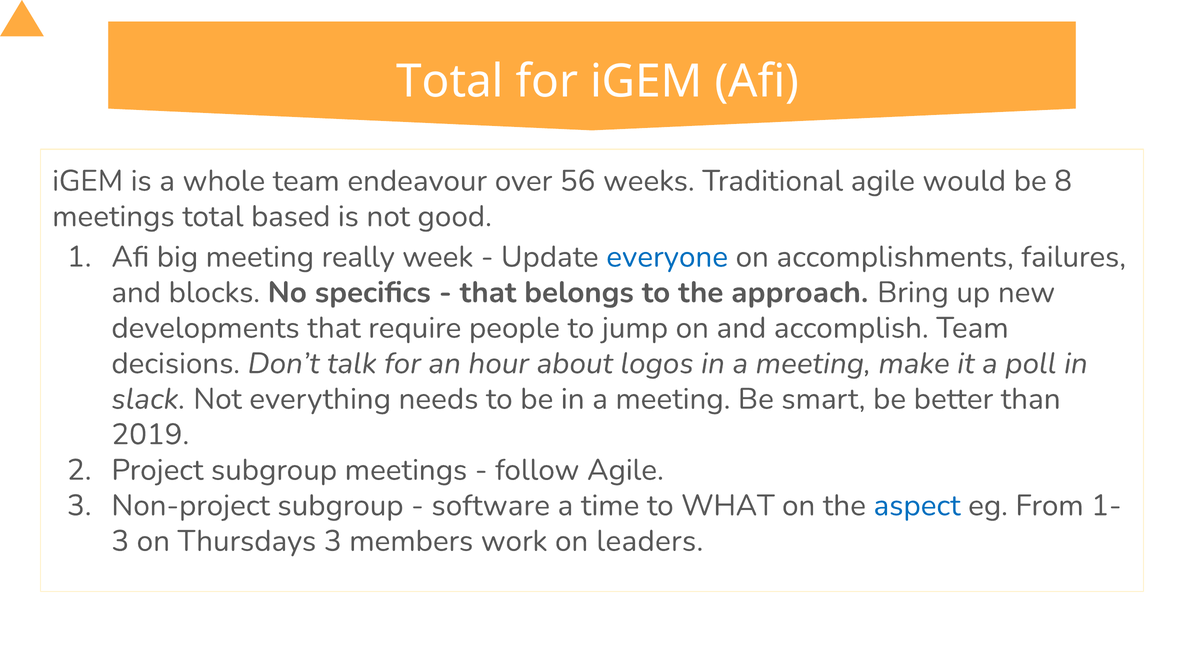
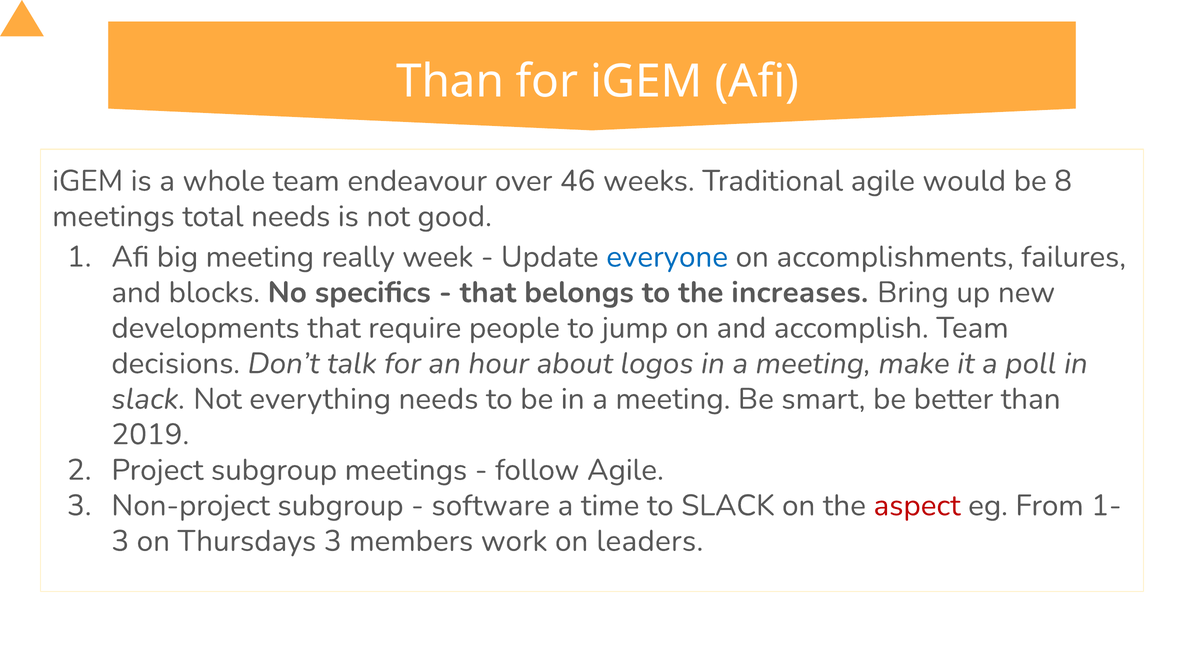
Total at (450, 82): Total -> Than
56: 56 -> 46
total based: based -> needs
approach: approach -> increases
to WHAT: WHAT -> SLACK
aspect colour: blue -> red
